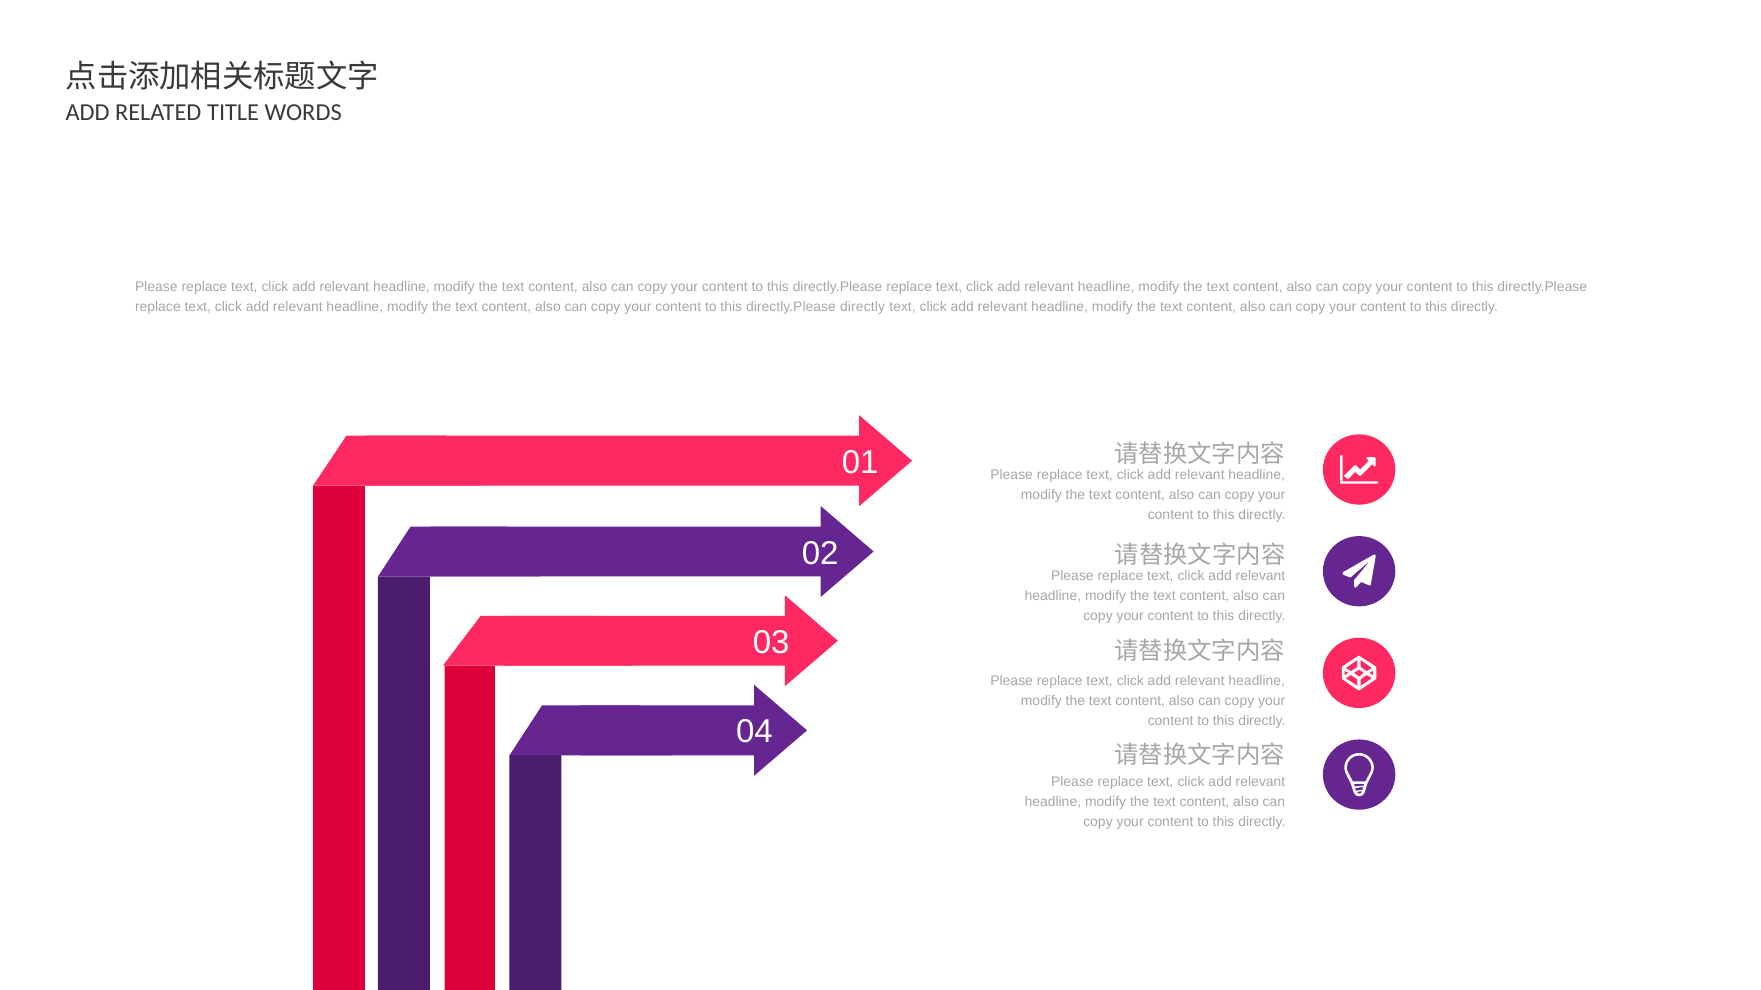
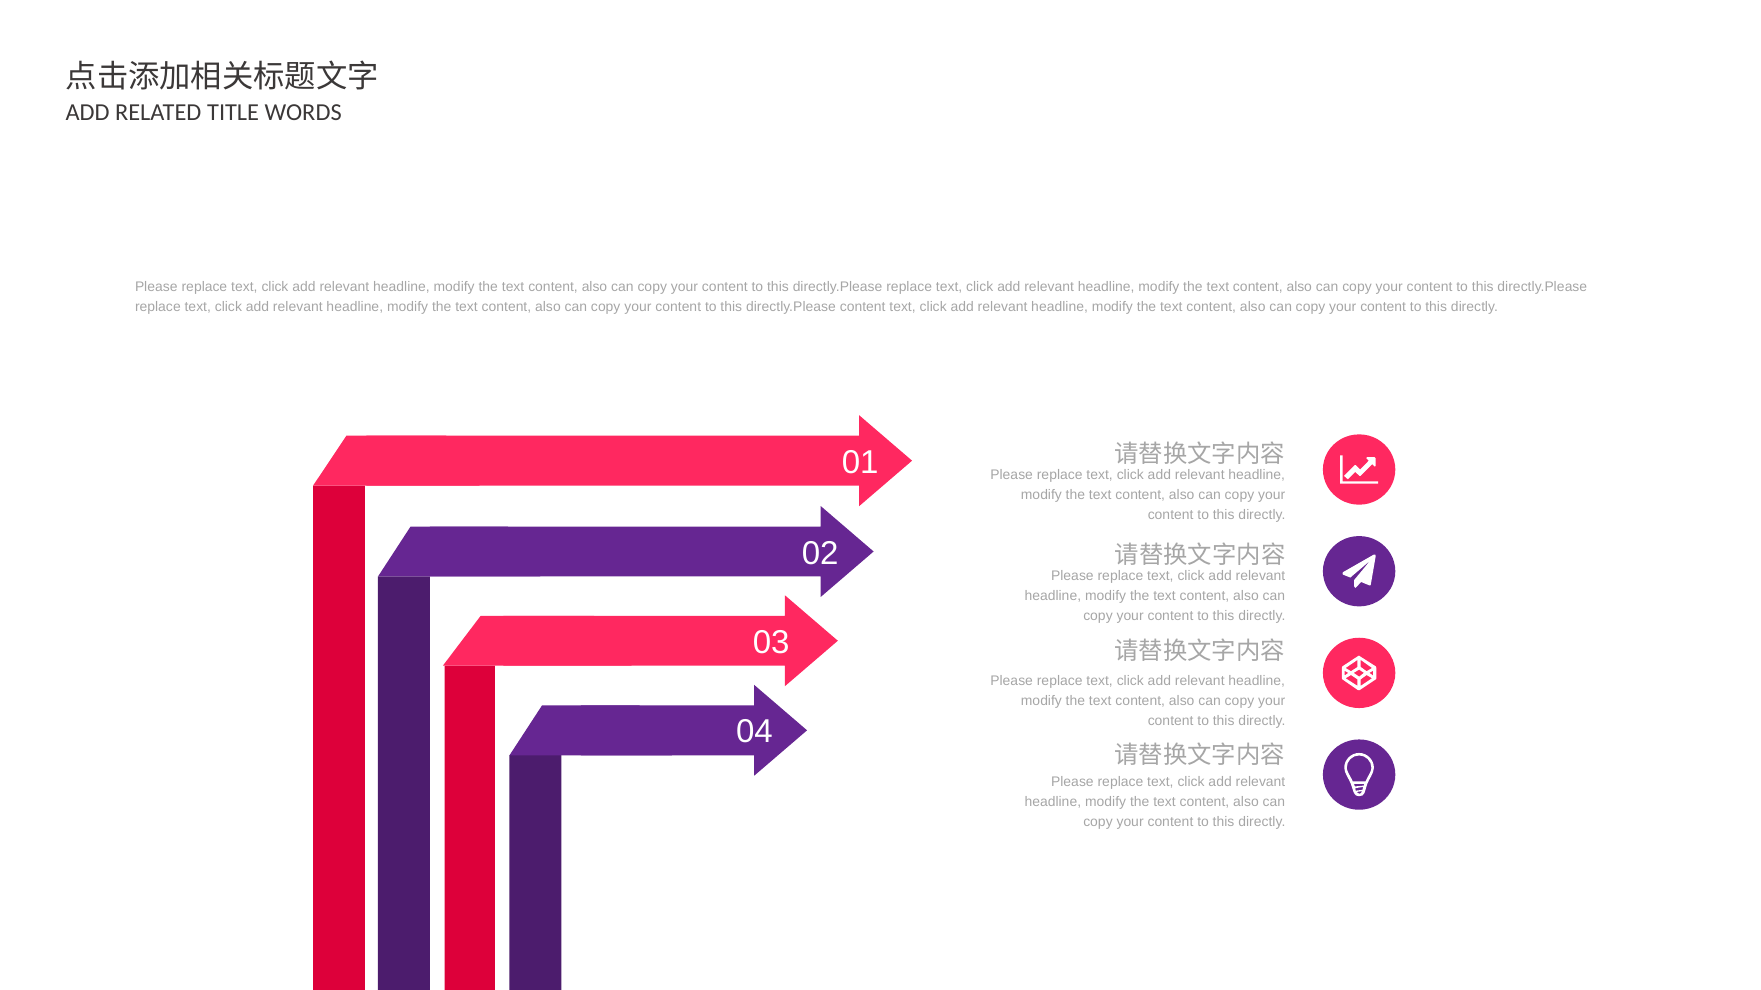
directly.Please directly: directly -> content
